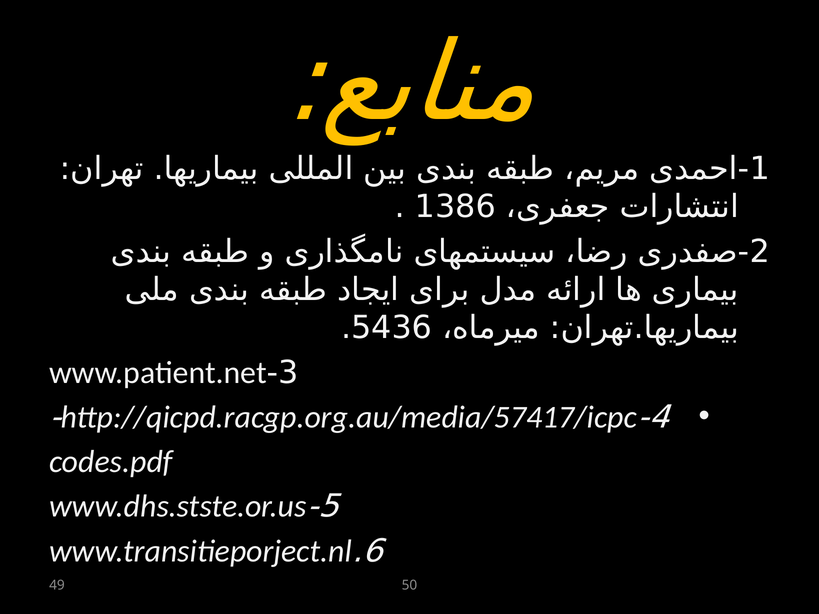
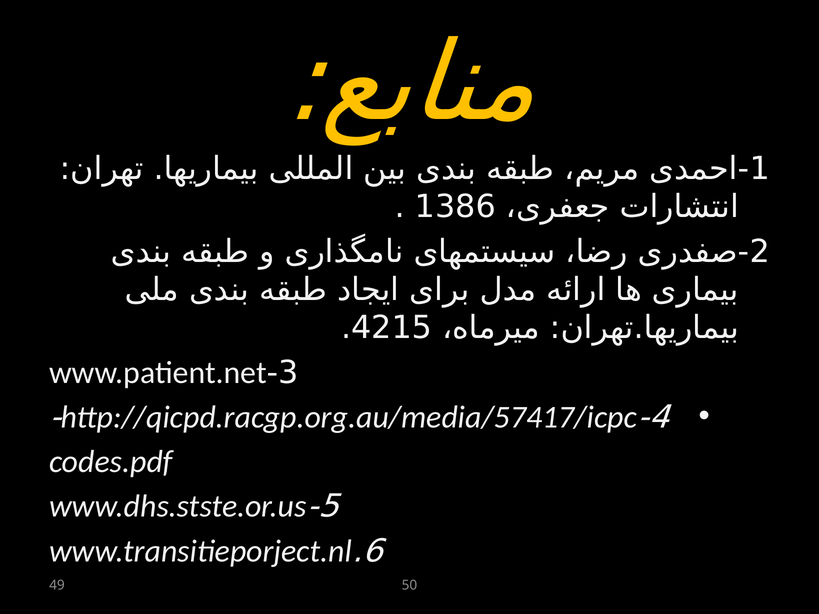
5436: 5436 -> 4215
